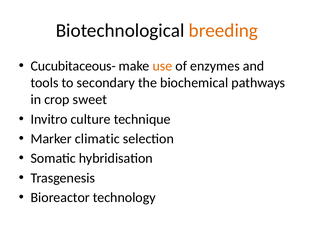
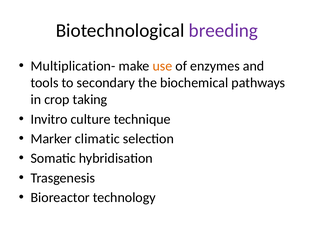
breeding colour: orange -> purple
Cucubitaceous-: Cucubitaceous- -> Multiplication-
sweet: sweet -> taking
